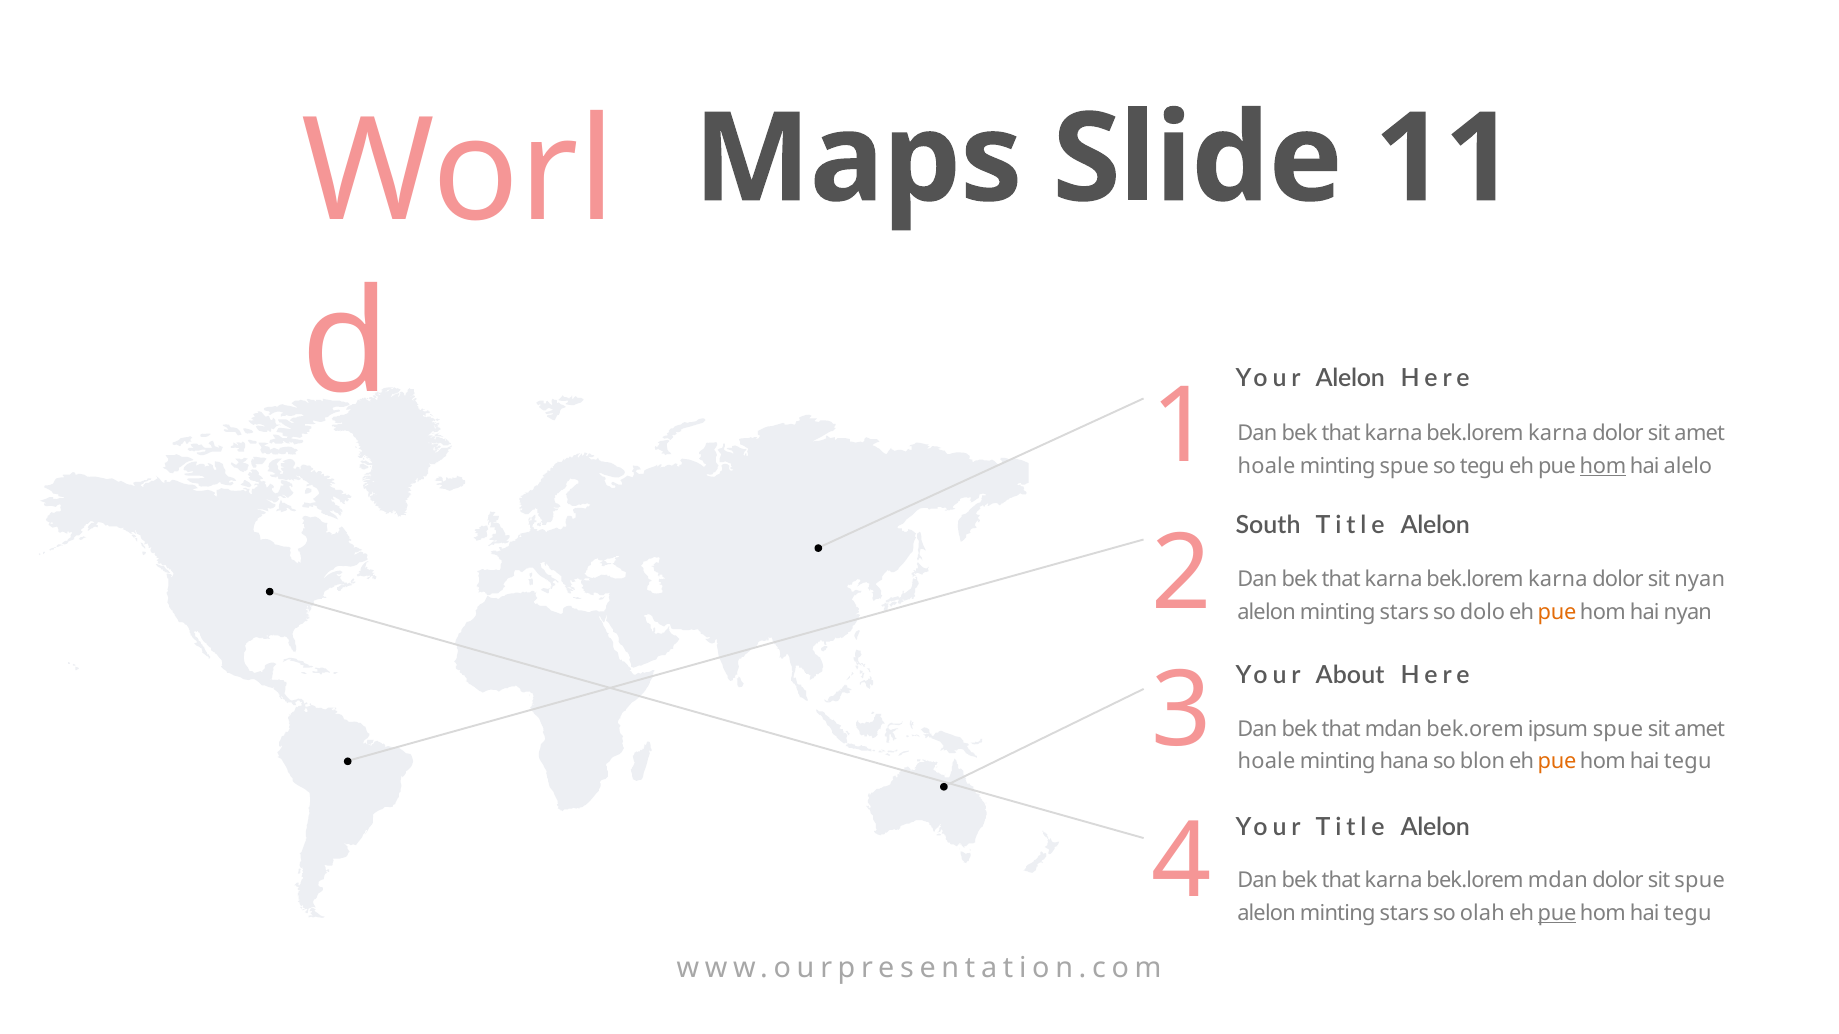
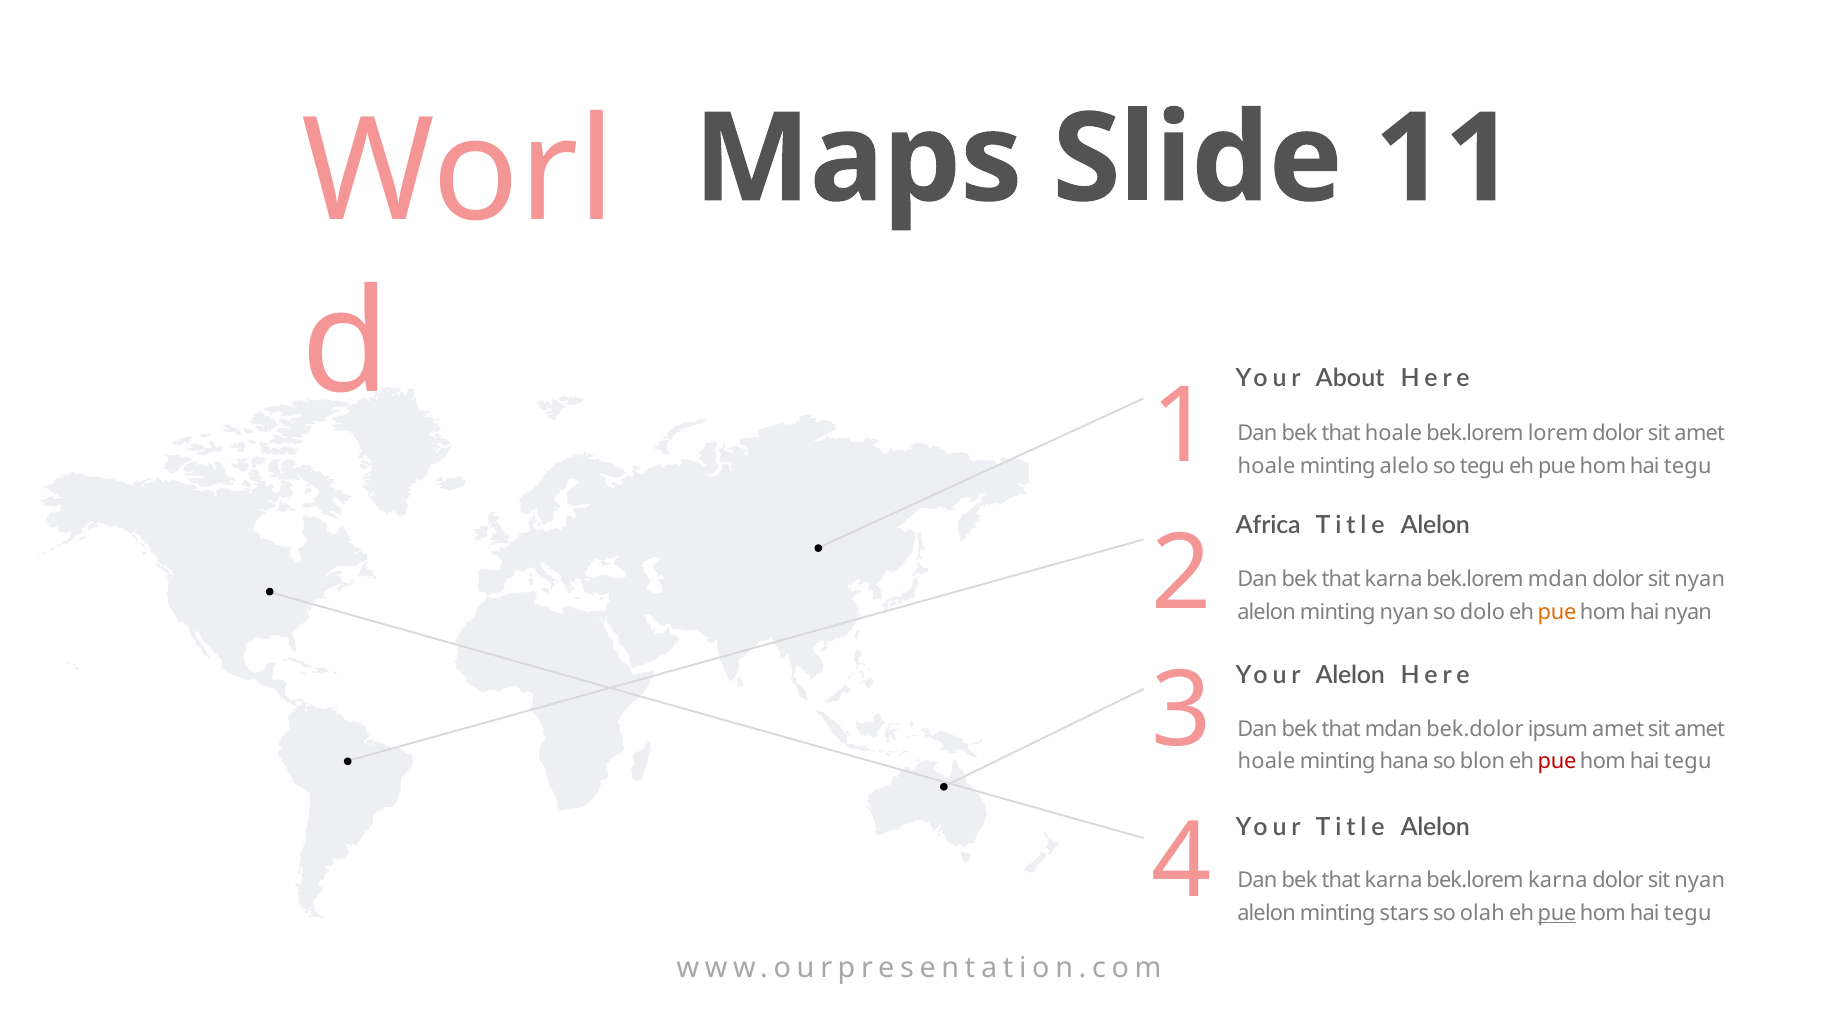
karna at (1394, 434): karna -> hoale
karna at (1558, 434): karna -> lorem
Your Alelon: Alelon -> About
minting spue: spue -> alelo
hom at (1603, 466) underline: present -> none
alelo at (1688, 466): alelo -> tegu
South: South -> Africa
karna at (1558, 580): karna -> mdan
stars at (1404, 613): stars -> nyan
Your About: About -> Alelon
bek.orem: bek.orem -> bek.dolor
ipsum spue: spue -> amet
pue at (1557, 762) colour: orange -> red
bek.lorem mdan: mdan -> karna
spue at (1700, 881): spue -> nyan
